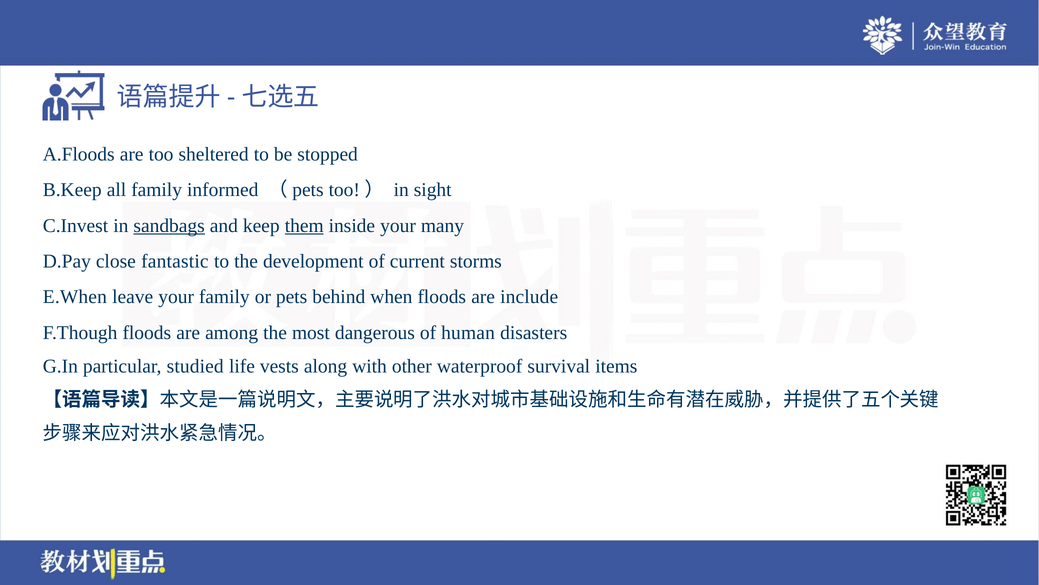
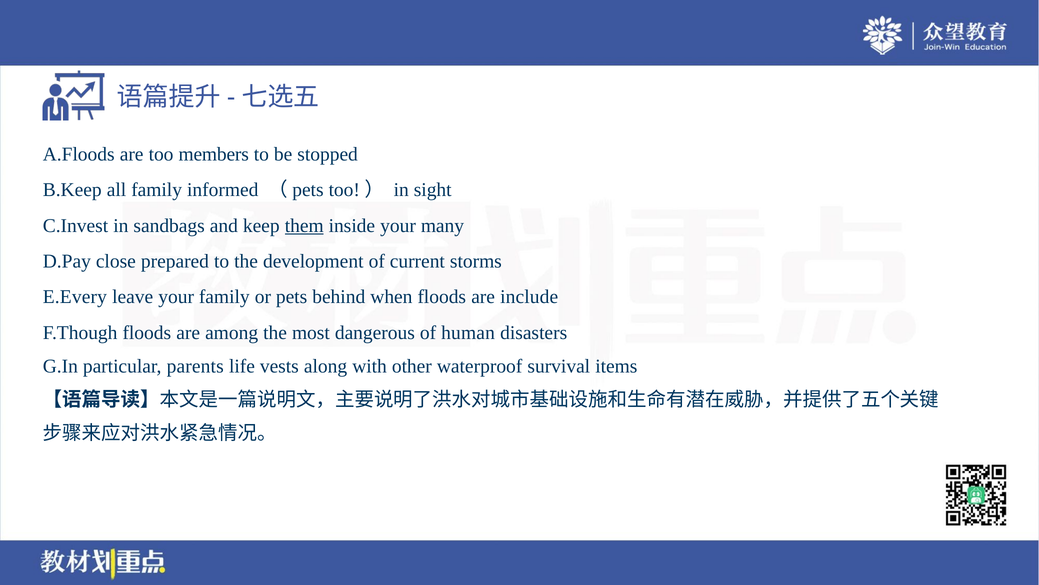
sheltered: sheltered -> members
sandbags underline: present -> none
fantastic: fantastic -> prepared
E.When: E.When -> E.Every
studied: studied -> parents
